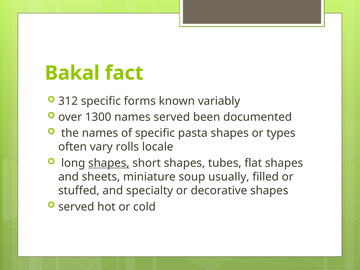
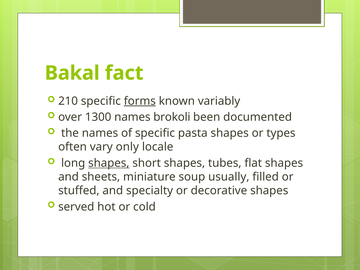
312: 312 -> 210
forms underline: none -> present
names served: served -> brokoli
rolls: rolls -> only
